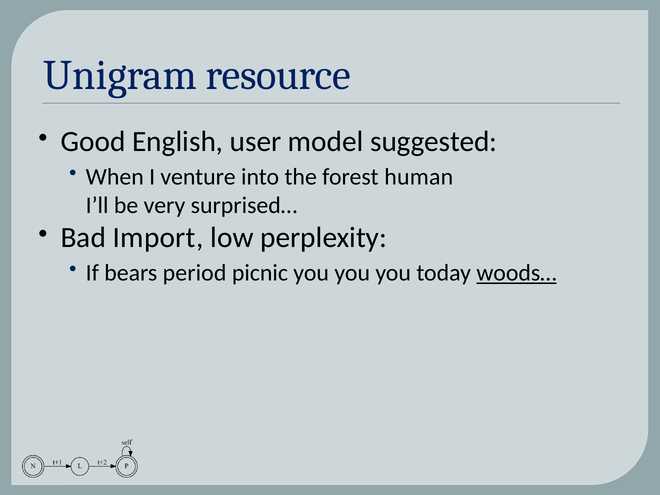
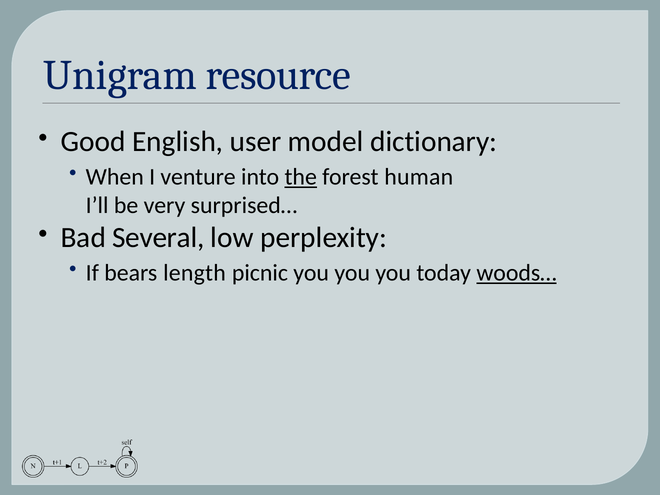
suggested: suggested -> dictionary
the underline: none -> present
Import: Import -> Several
period: period -> length
